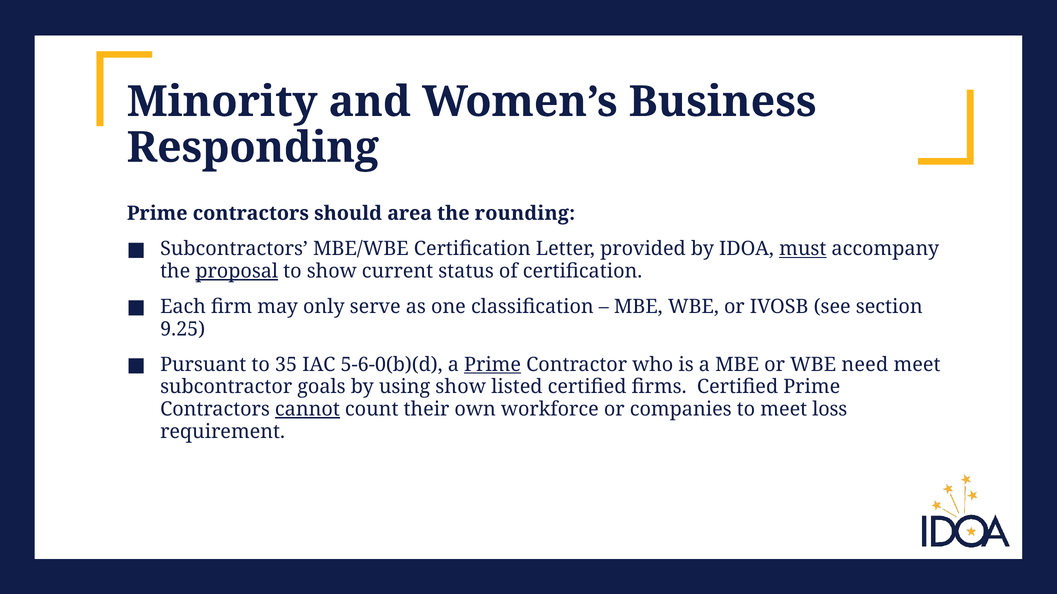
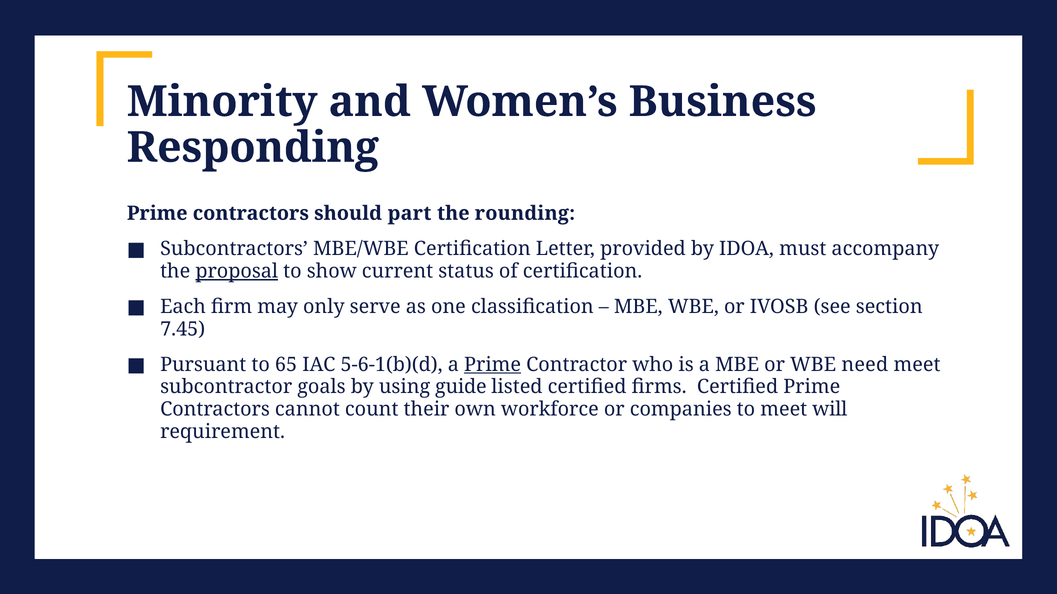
area: area -> part
must underline: present -> none
9.25: 9.25 -> 7.45
35: 35 -> 65
5-6-0(b)(d: 5-6-0(b)(d -> 5-6-1(b)(d
using show: show -> guide
cannot underline: present -> none
loss: loss -> will
